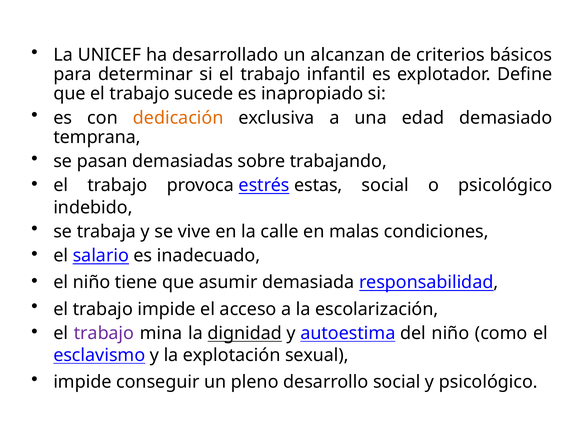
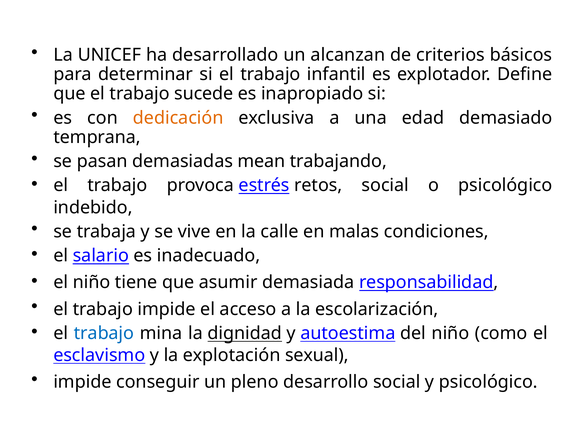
sobre: sobre -> mean
estas: estas -> retos
trabajo at (104, 333) colour: purple -> blue
